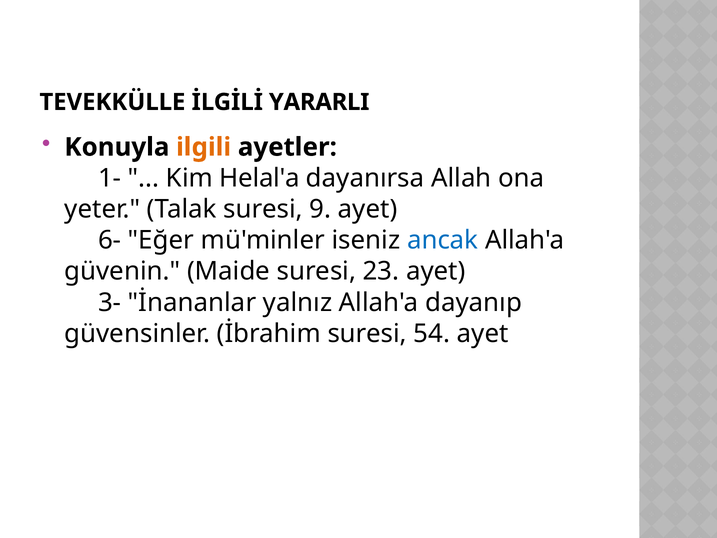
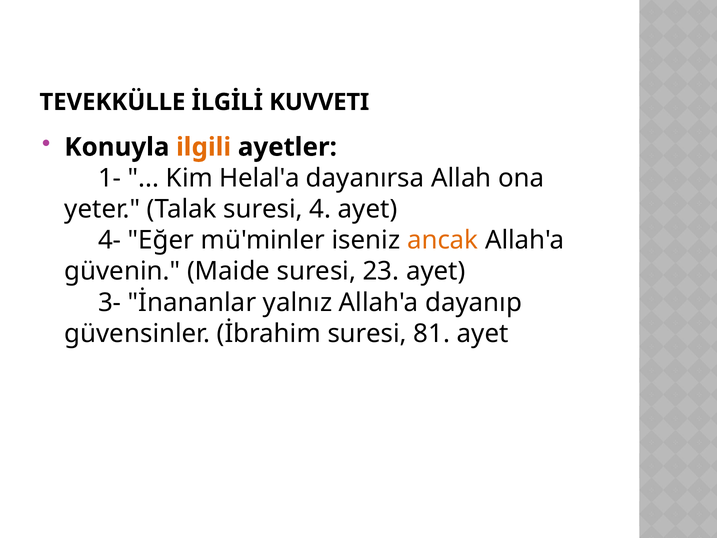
YARARLI: YARARLI -> KUVVETI
9: 9 -> 4
6-: 6- -> 4-
ancak colour: blue -> orange
54: 54 -> 81
